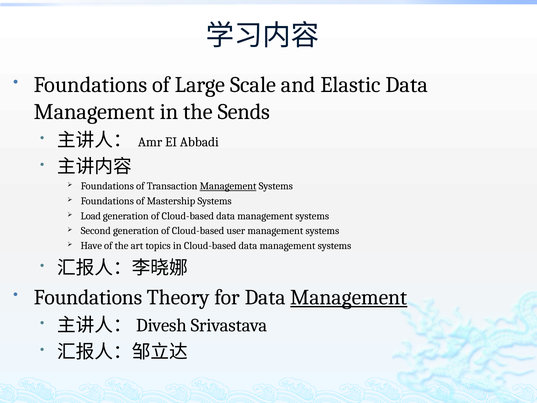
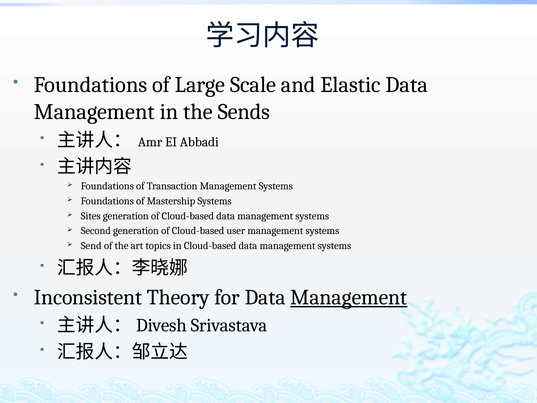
Management at (228, 186) underline: present -> none
Load: Load -> Sites
Have: Have -> Send
Foundations at (88, 297): Foundations -> Inconsistent
